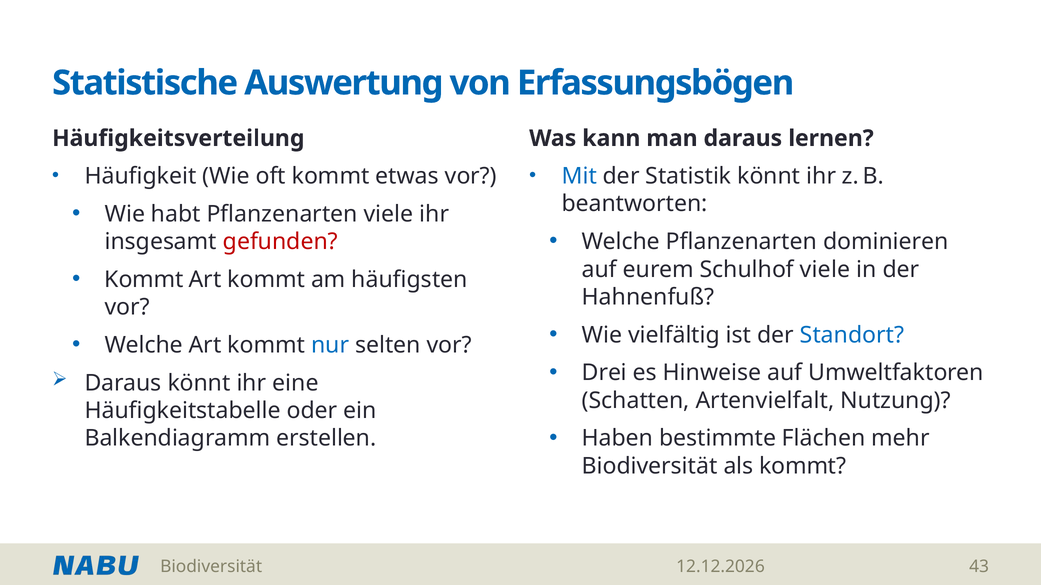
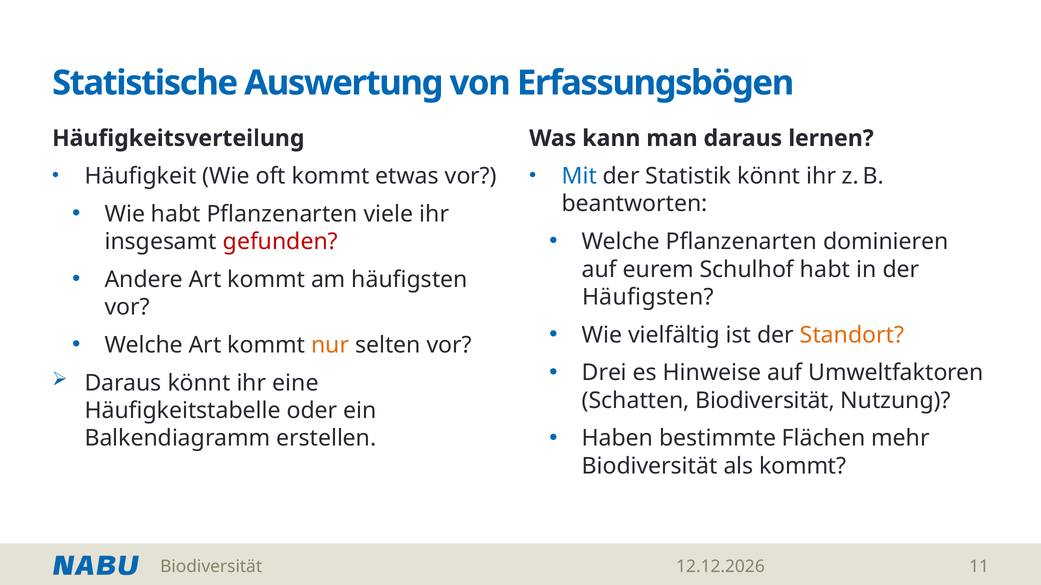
Schulhof viele: viele -> habt
Kommt at (144, 280): Kommt -> Andere
Hahnenfuß at (648, 297): Hahnenfuß -> Häufigsten
Standort colour: blue -> orange
nur colour: blue -> orange
Schatten Artenvielfalt: Artenvielfalt -> Biodiversität
43: 43 -> 11
